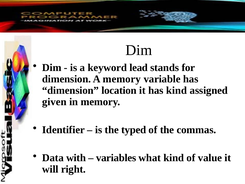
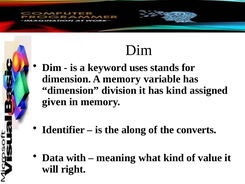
lead: lead -> uses
location: location -> division
typed: typed -> along
commas: commas -> converts
variables: variables -> meaning
